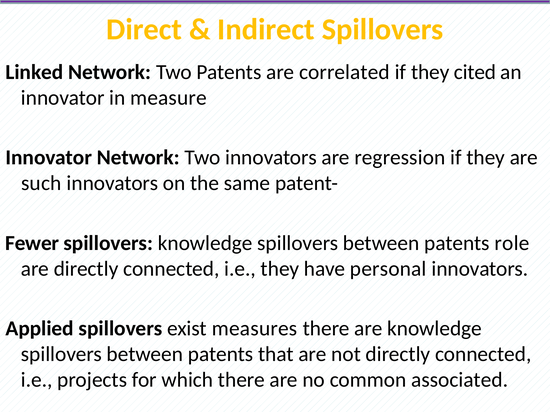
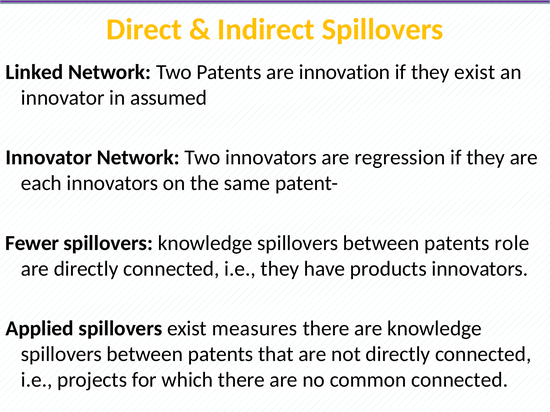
correlated: correlated -> innovation
they cited: cited -> exist
measure: measure -> assumed
such: such -> each
personal: personal -> products
common associated: associated -> connected
